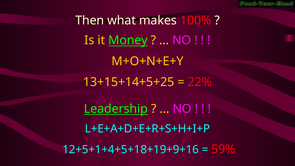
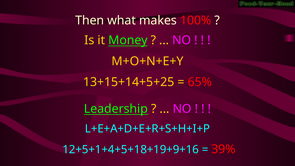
22%: 22% -> 65%
59%: 59% -> 39%
